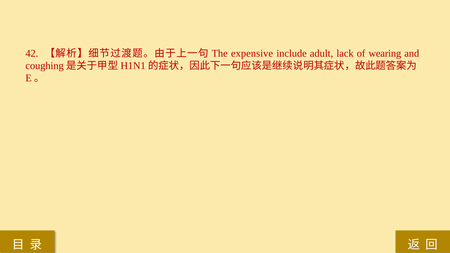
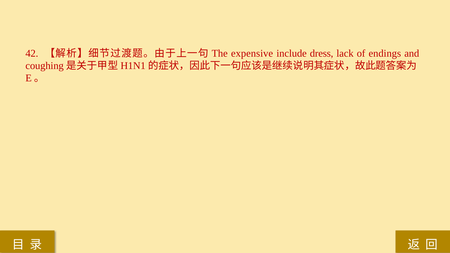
adult: adult -> dress
wearing: wearing -> endings
